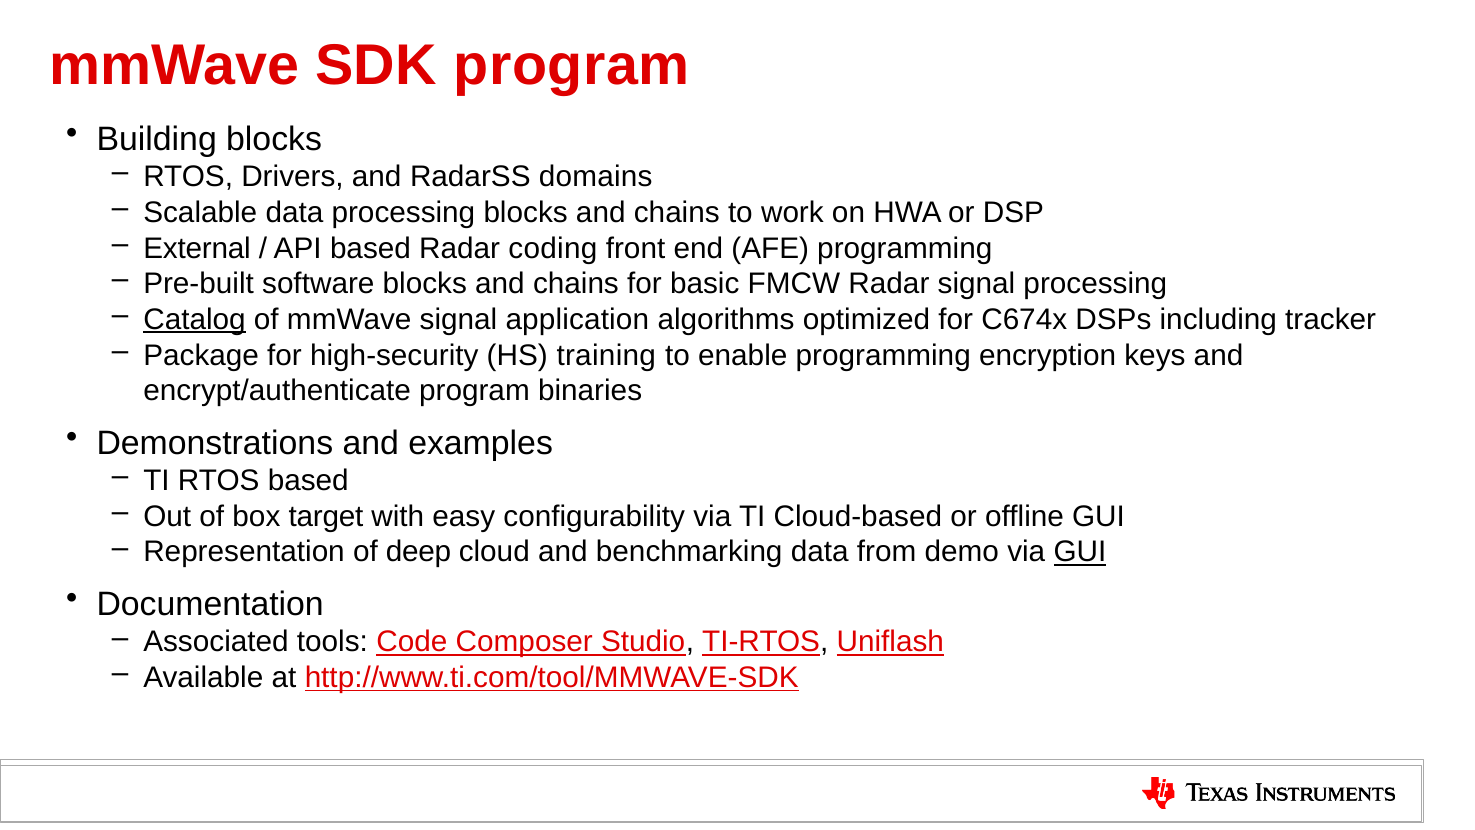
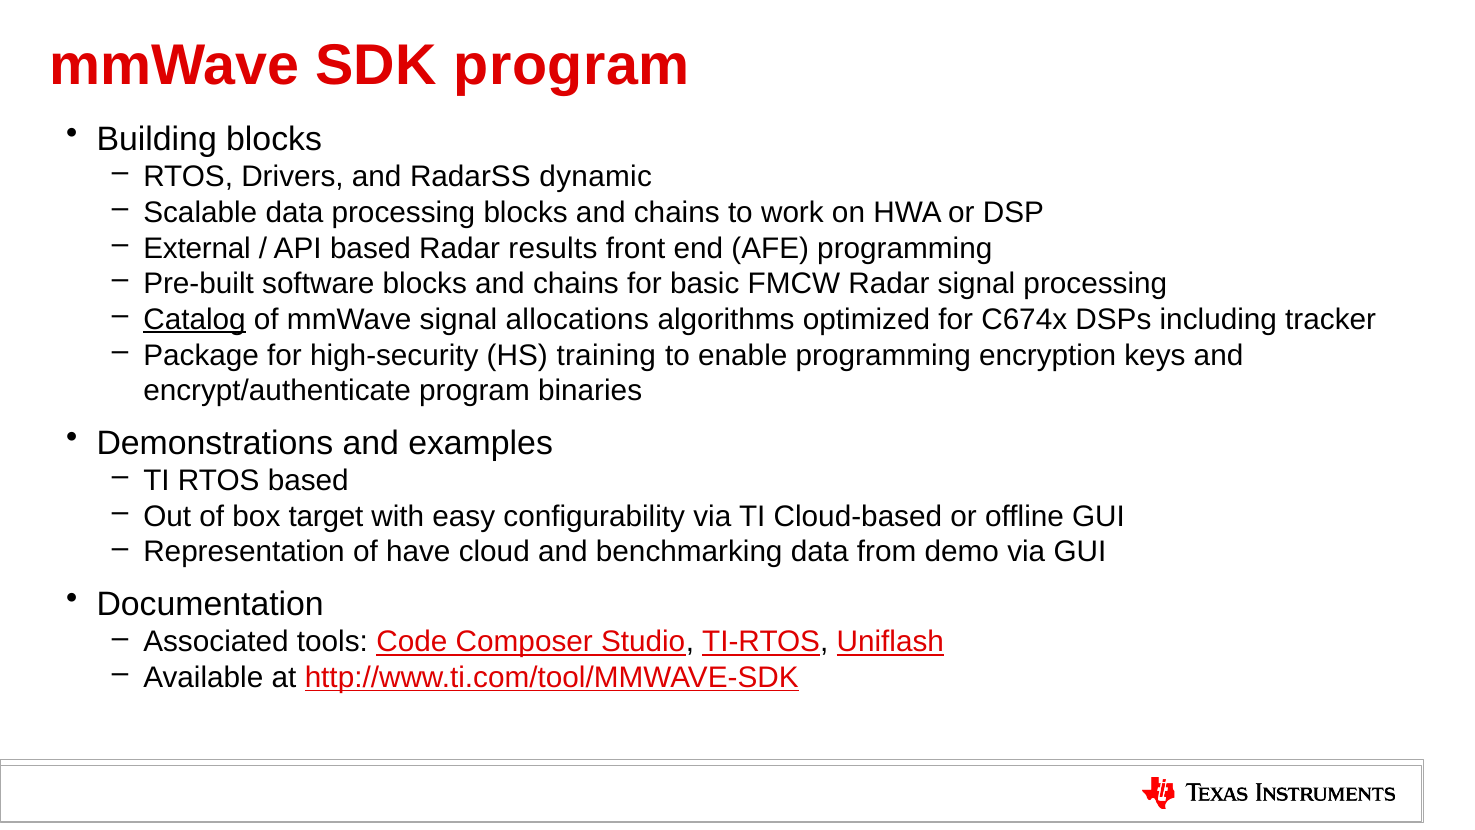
domains: domains -> dynamic
coding: coding -> results
application: application -> allocations
deep: deep -> have
GUI at (1080, 552) underline: present -> none
